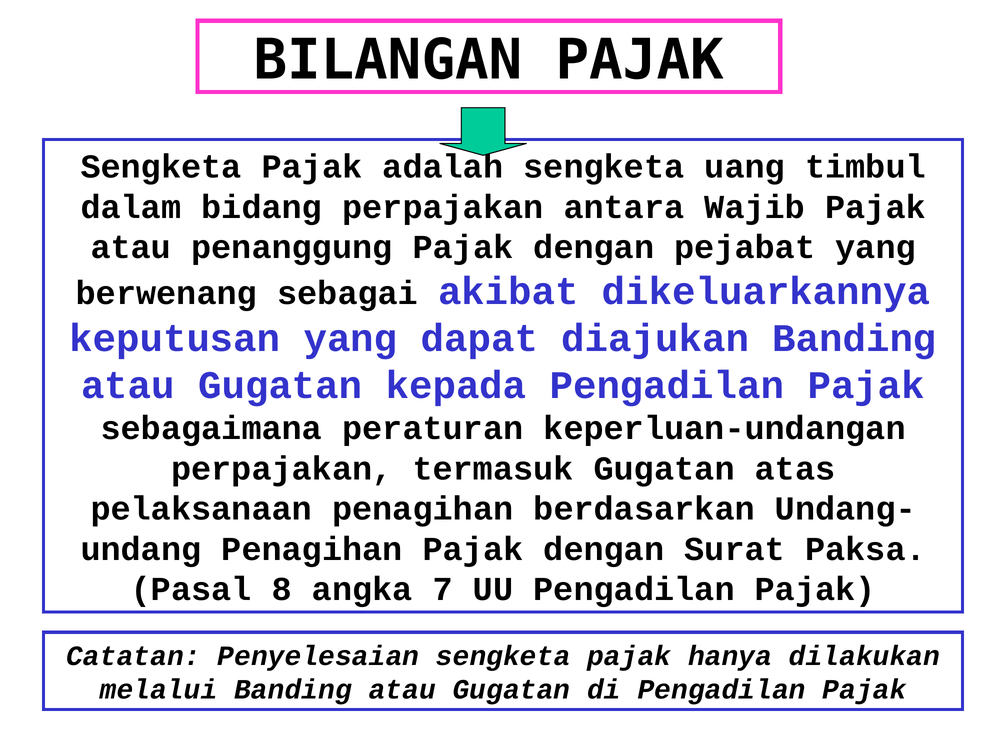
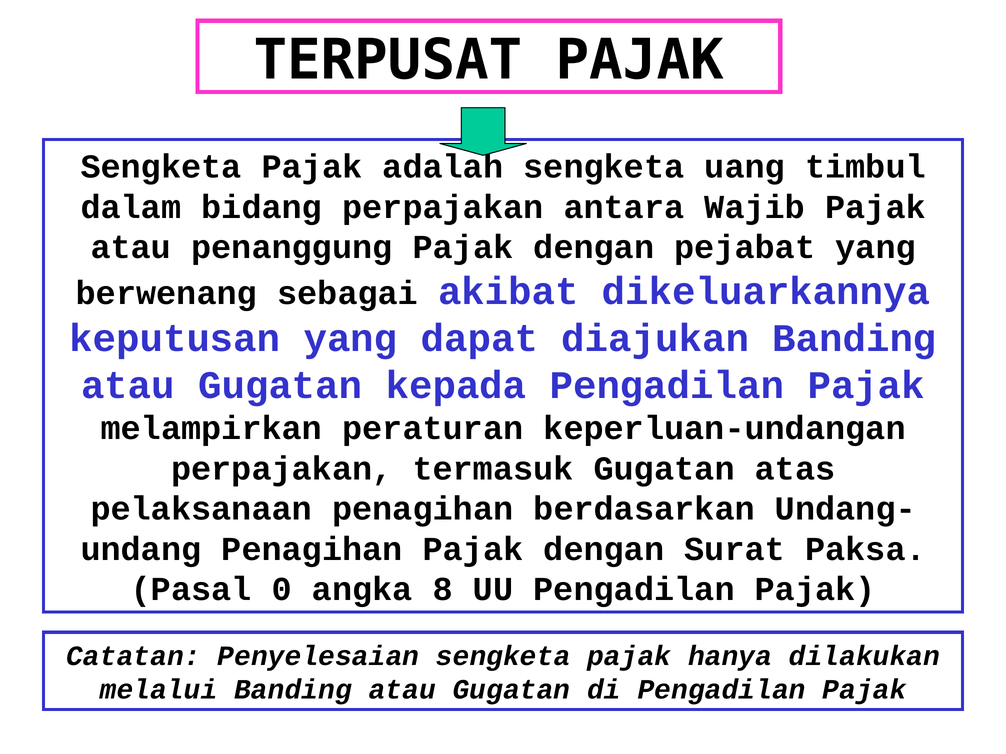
BILANGAN: BILANGAN -> TERPUSAT
sebagaimana: sebagaimana -> melampirkan
8: 8 -> 0
7: 7 -> 8
